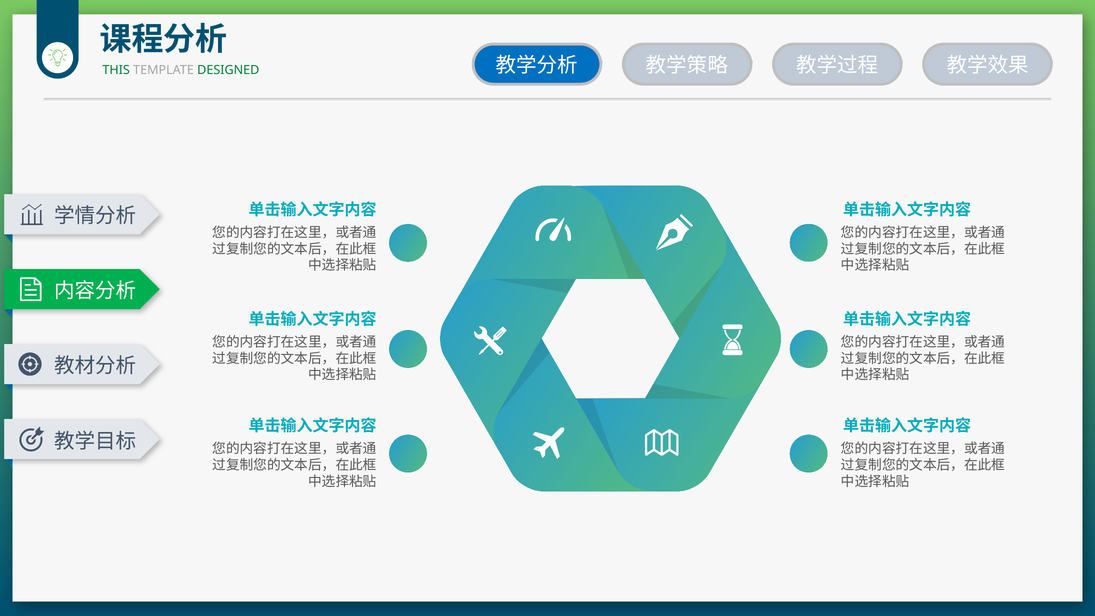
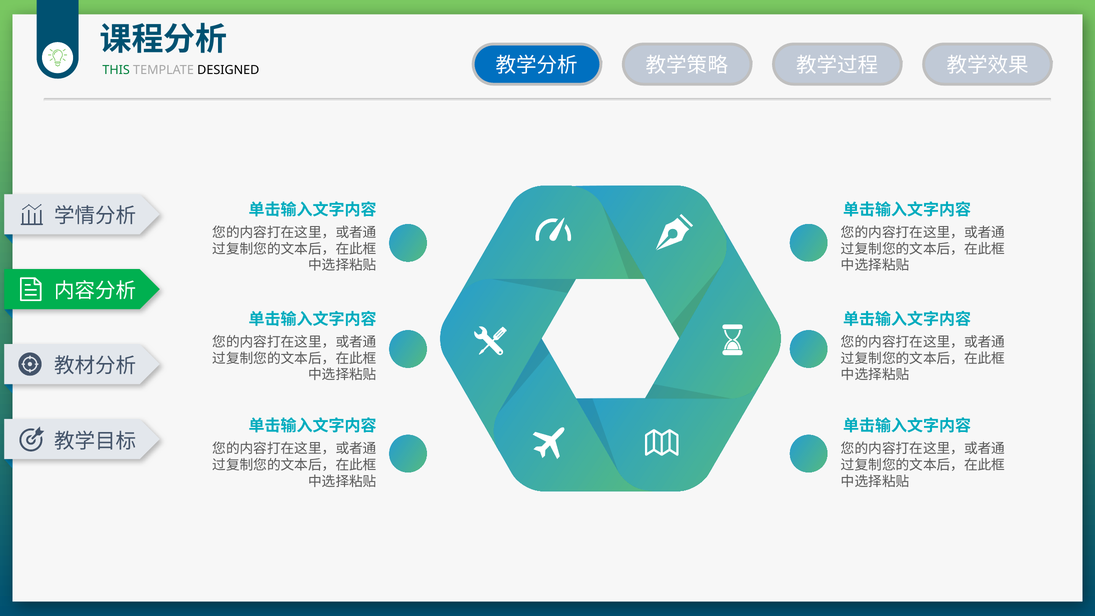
DESIGNED colour: green -> black
